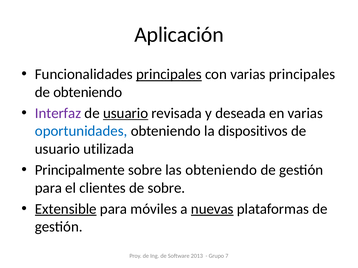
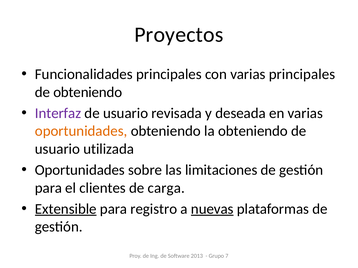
Aplicación: Aplicación -> Proyectos
principales at (169, 74) underline: present -> none
usuario at (126, 113) underline: present -> none
oportunidades at (81, 131) colour: blue -> orange
la dispositivos: dispositivos -> obteniendo
Principalmente at (80, 170): Principalmente -> Oportunidades
las obteniendo: obteniendo -> limitaciones
de sobre: sobre -> carga
móviles: móviles -> registro
